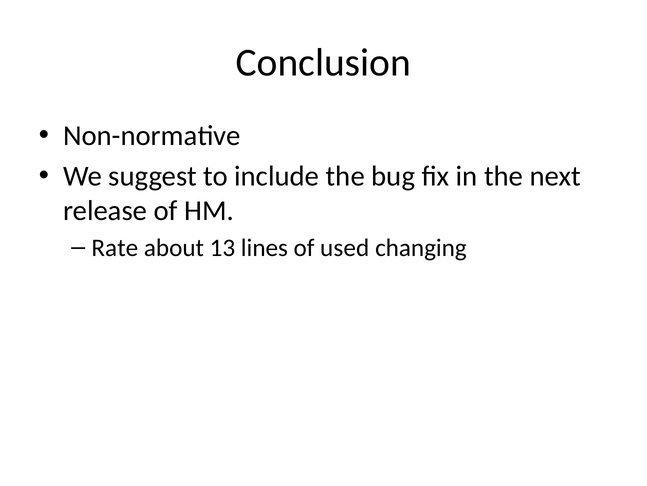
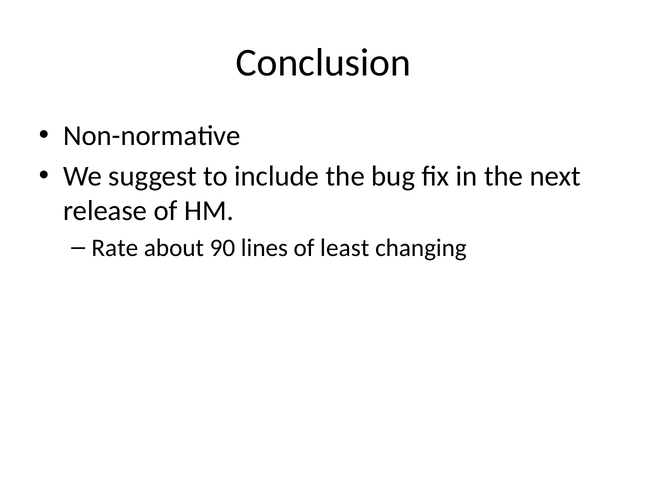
13: 13 -> 90
used: used -> least
